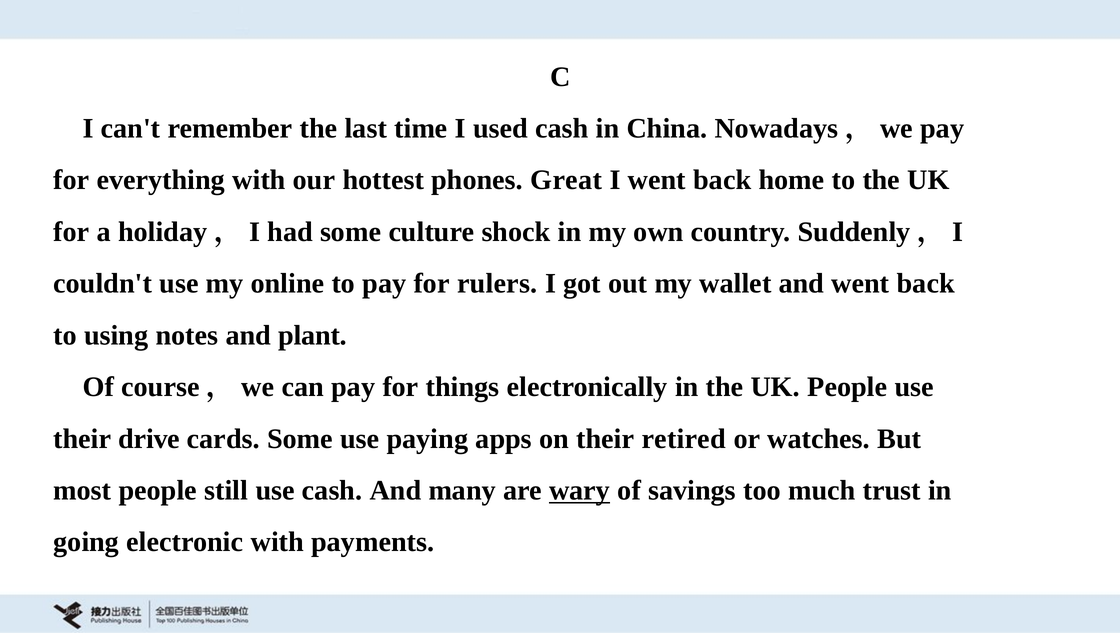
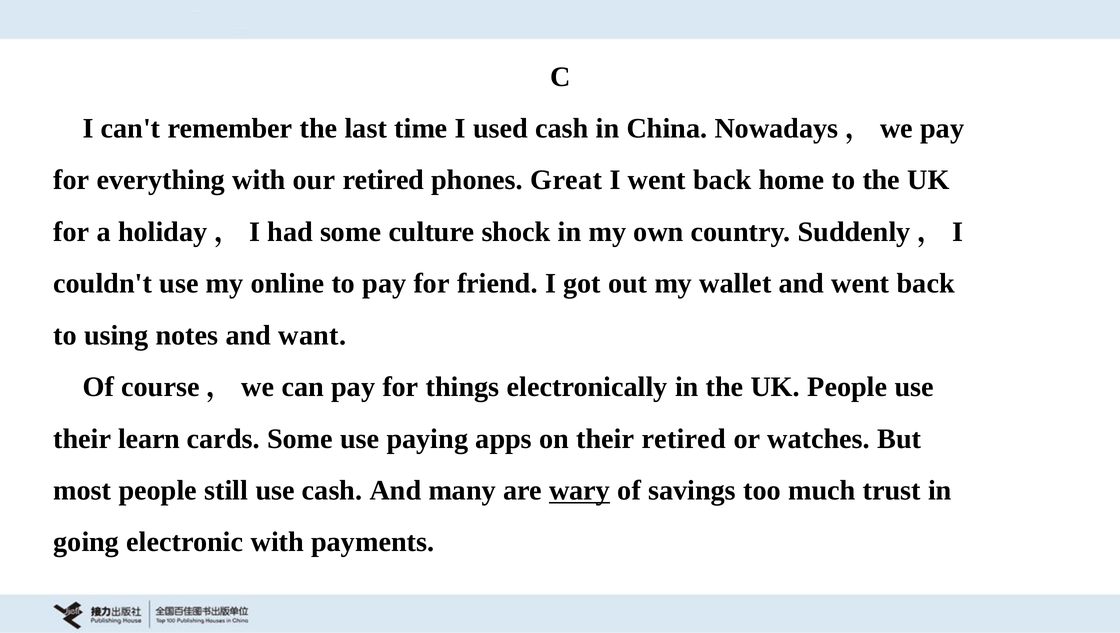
our hottest: hottest -> retired
rulers: rulers -> friend
plant: plant -> want
drive: drive -> learn
